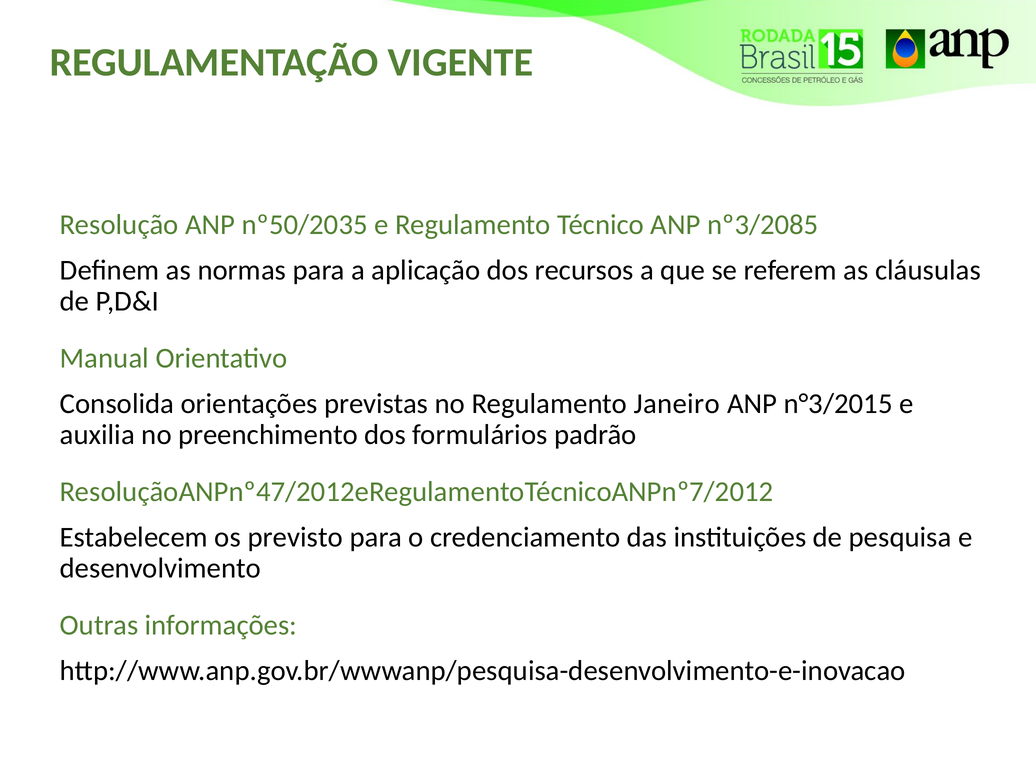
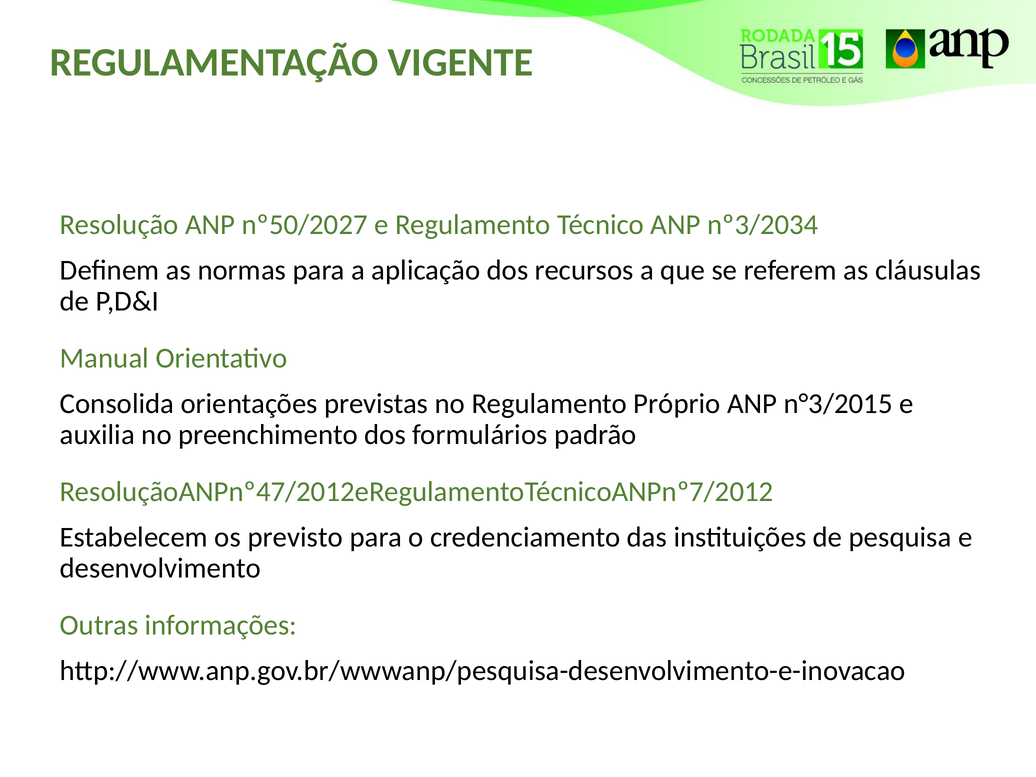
nº50/2035: nº50/2035 -> nº50/2027
nº3/2085: nº3/2085 -> nº3/2034
Janeiro: Janeiro -> Próprio
